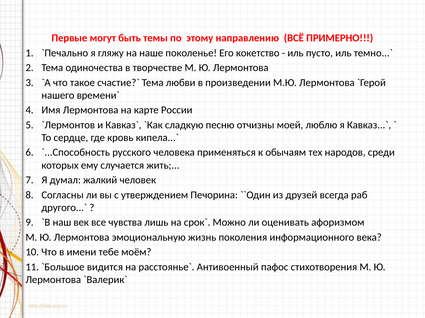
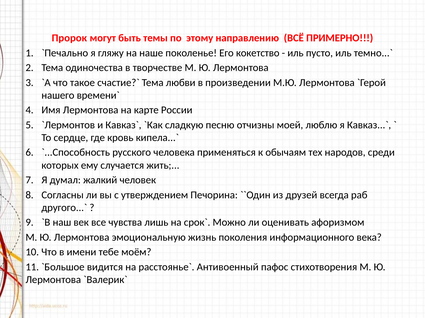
Первые: Первые -> Пророк
